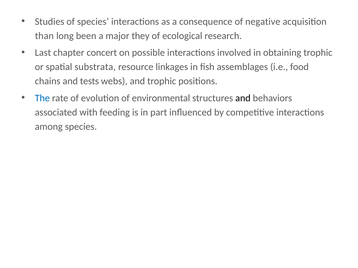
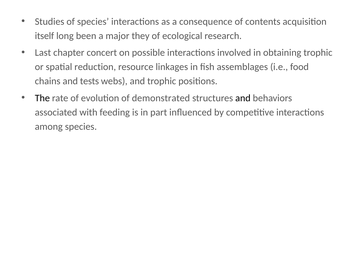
negative: negative -> contents
than: than -> itself
substrata: substrata -> reduction
The colour: blue -> black
environmental: environmental -> demonstrated
